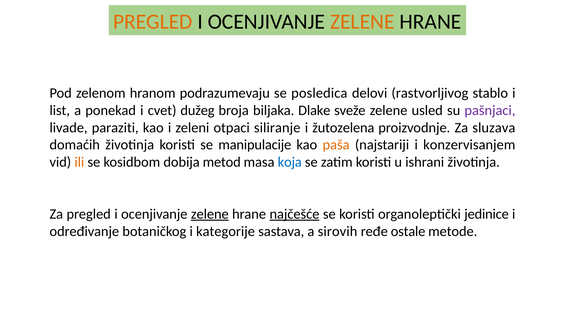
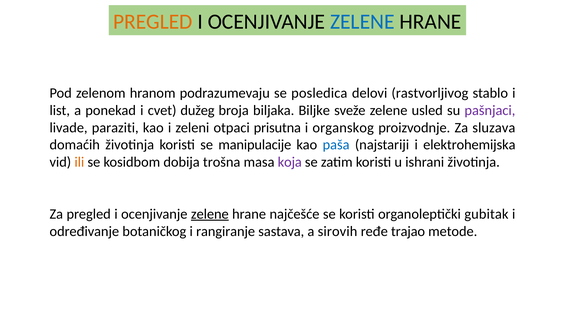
ZELENE at (362, 22) colour: orange -> blue
Dlake: Dlake -> Biljke
siliranje: siliranje -> prisutna
žutozelena: žutozelena -> organskog
paša colour: orange -> blue
konzervisanjem: konzervisanjem -> elektrohemijska
metod: metod -> trošna
koja colour: blue -> purple
najčešće underline: present -> none
jedinice: jedinice -> gubitak
kategorije: kategorije -> rangiranje
ostale: ostale -> trajao
